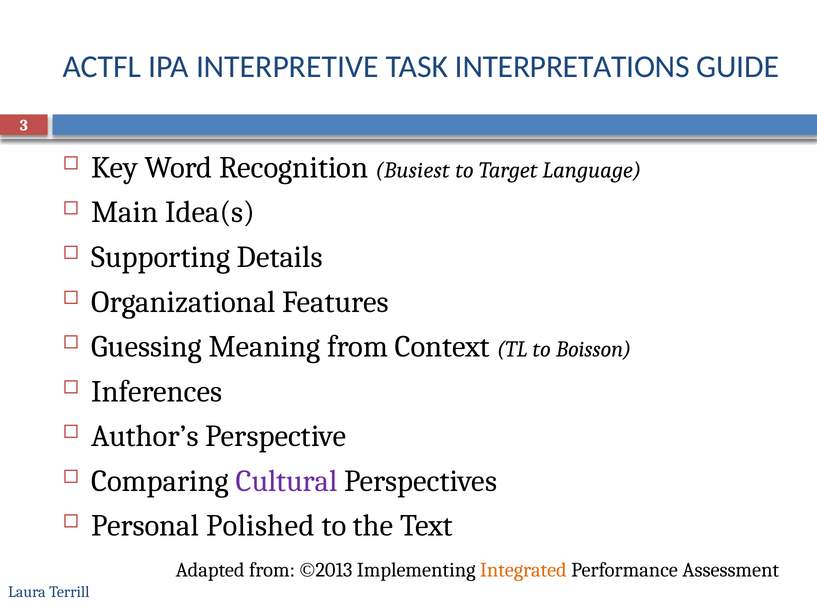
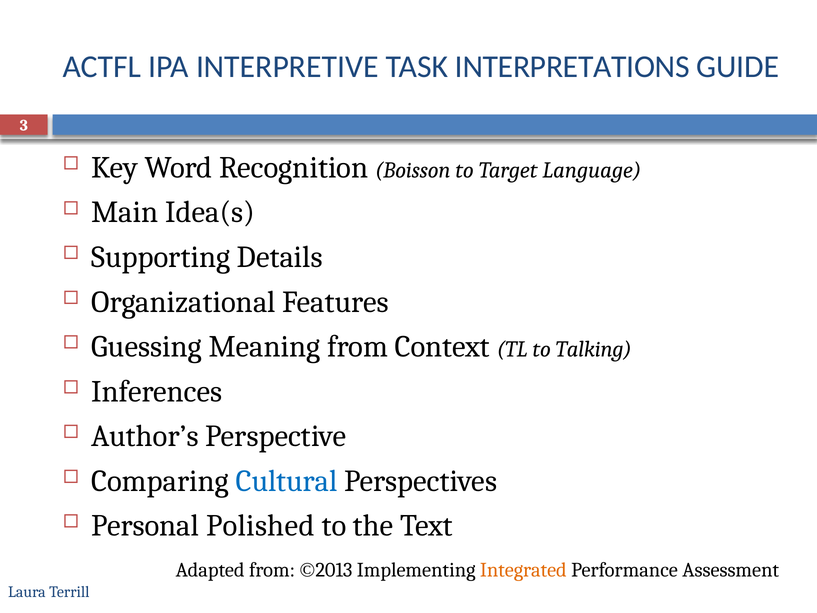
Busiest: Busiest -> Boisson
Boisson: Boisson -> Talking
Cultural colour: purple -> blue
